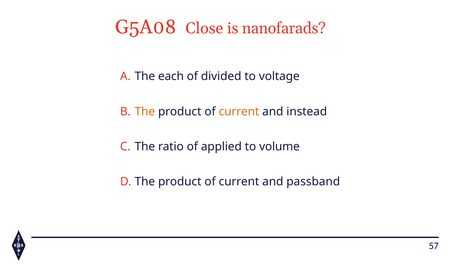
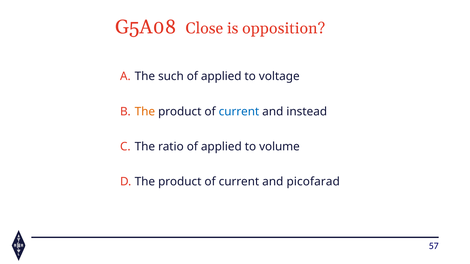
nanofarads: nanofarads -> opposition
each: each -> such
divided at (221, 77): divided -> applied
current at (239, 112) colour: orange -> blue
passband: passband -> picofarad
